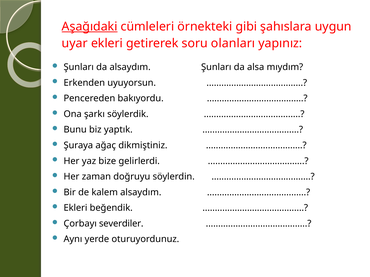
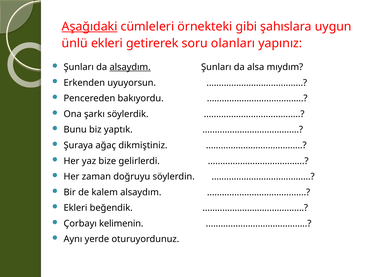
uyar: uyar -> ünlü
alsaydım at (130, 67) underline: none -> present
severdiler: severdiler -> kelimenin
